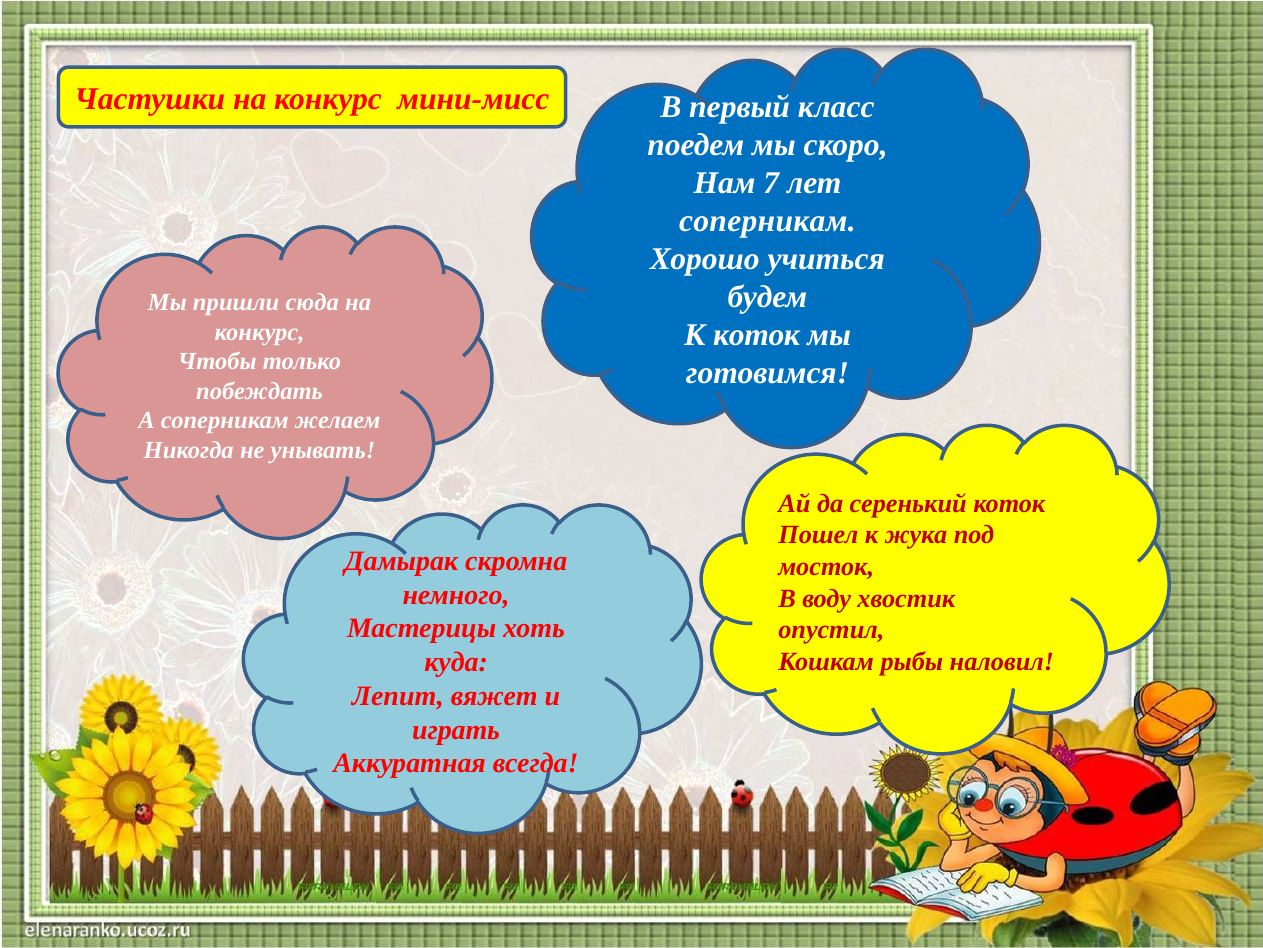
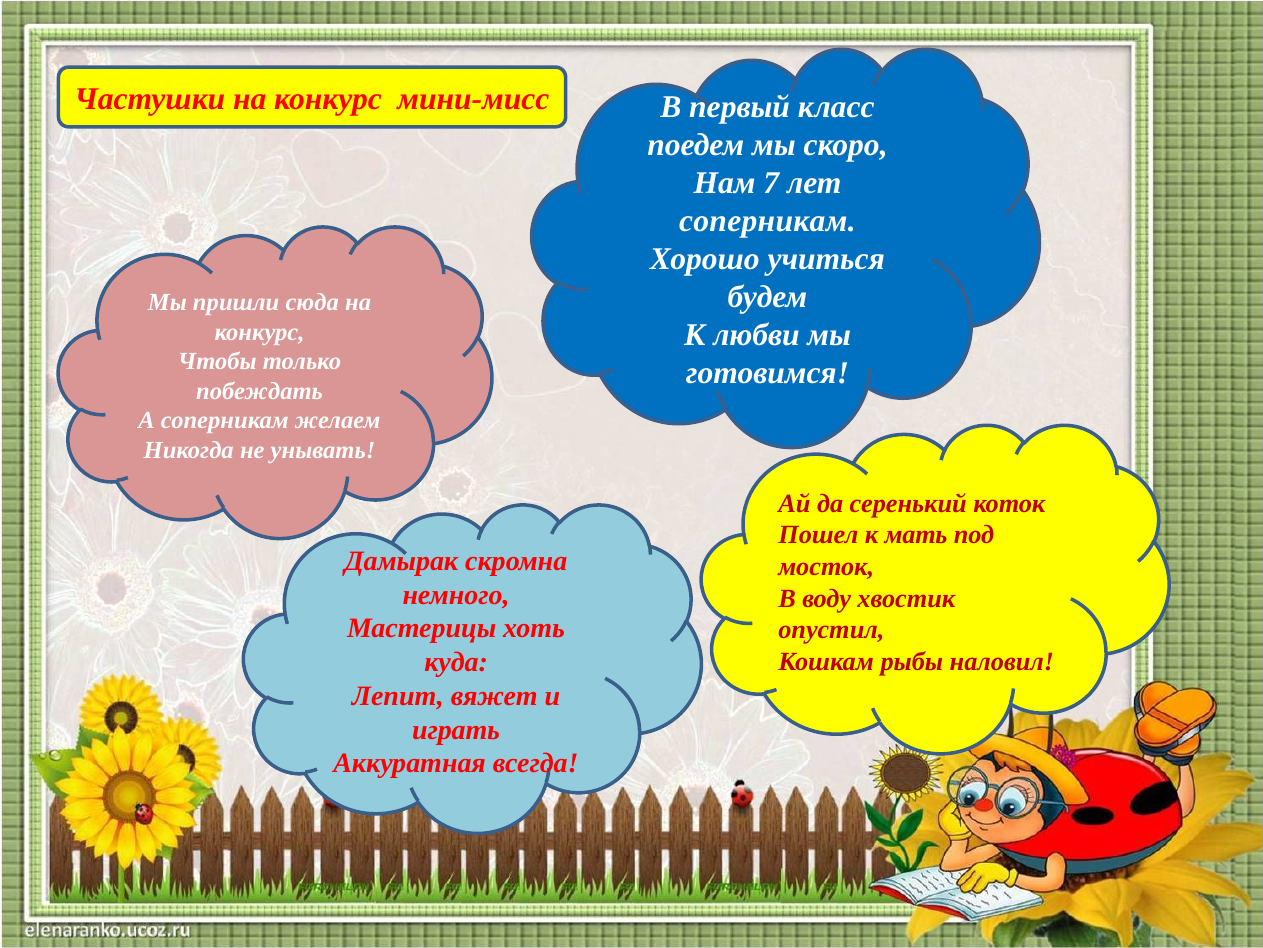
К коток: коток -> любви
жука: жука -> мать
